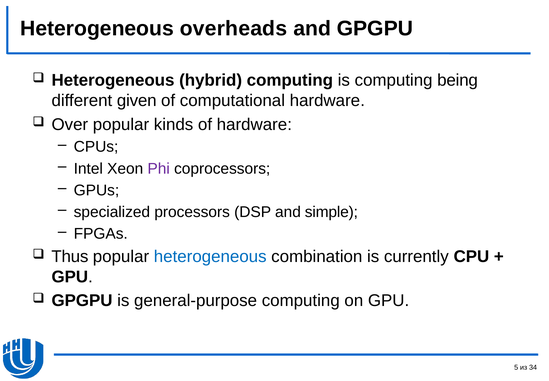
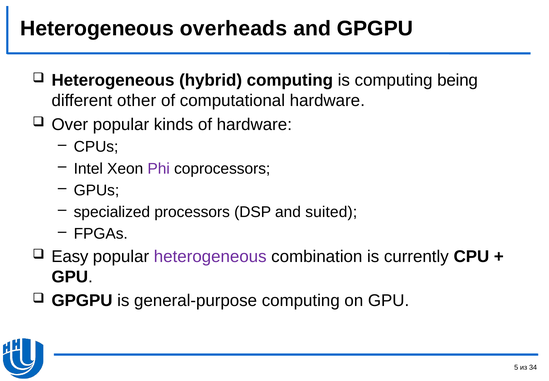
given: given -> other
simple: simple -> suited
Thus: Thus -> Easy
heterogeneous at (210, 256) colour: blue -> purple
